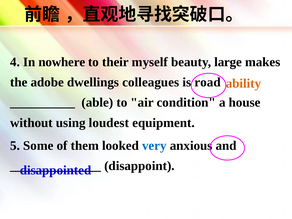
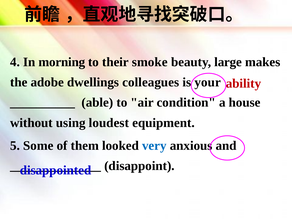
nowhere: nowhere -> morning
myself: myself -> smoke
road: road -> your
ability colour: orange -> red
